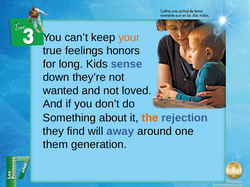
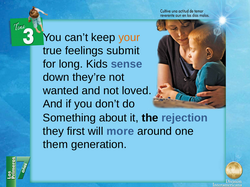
honors: honors -> submit
the colour: orange -> black
find: find -> first
away: away -> more
